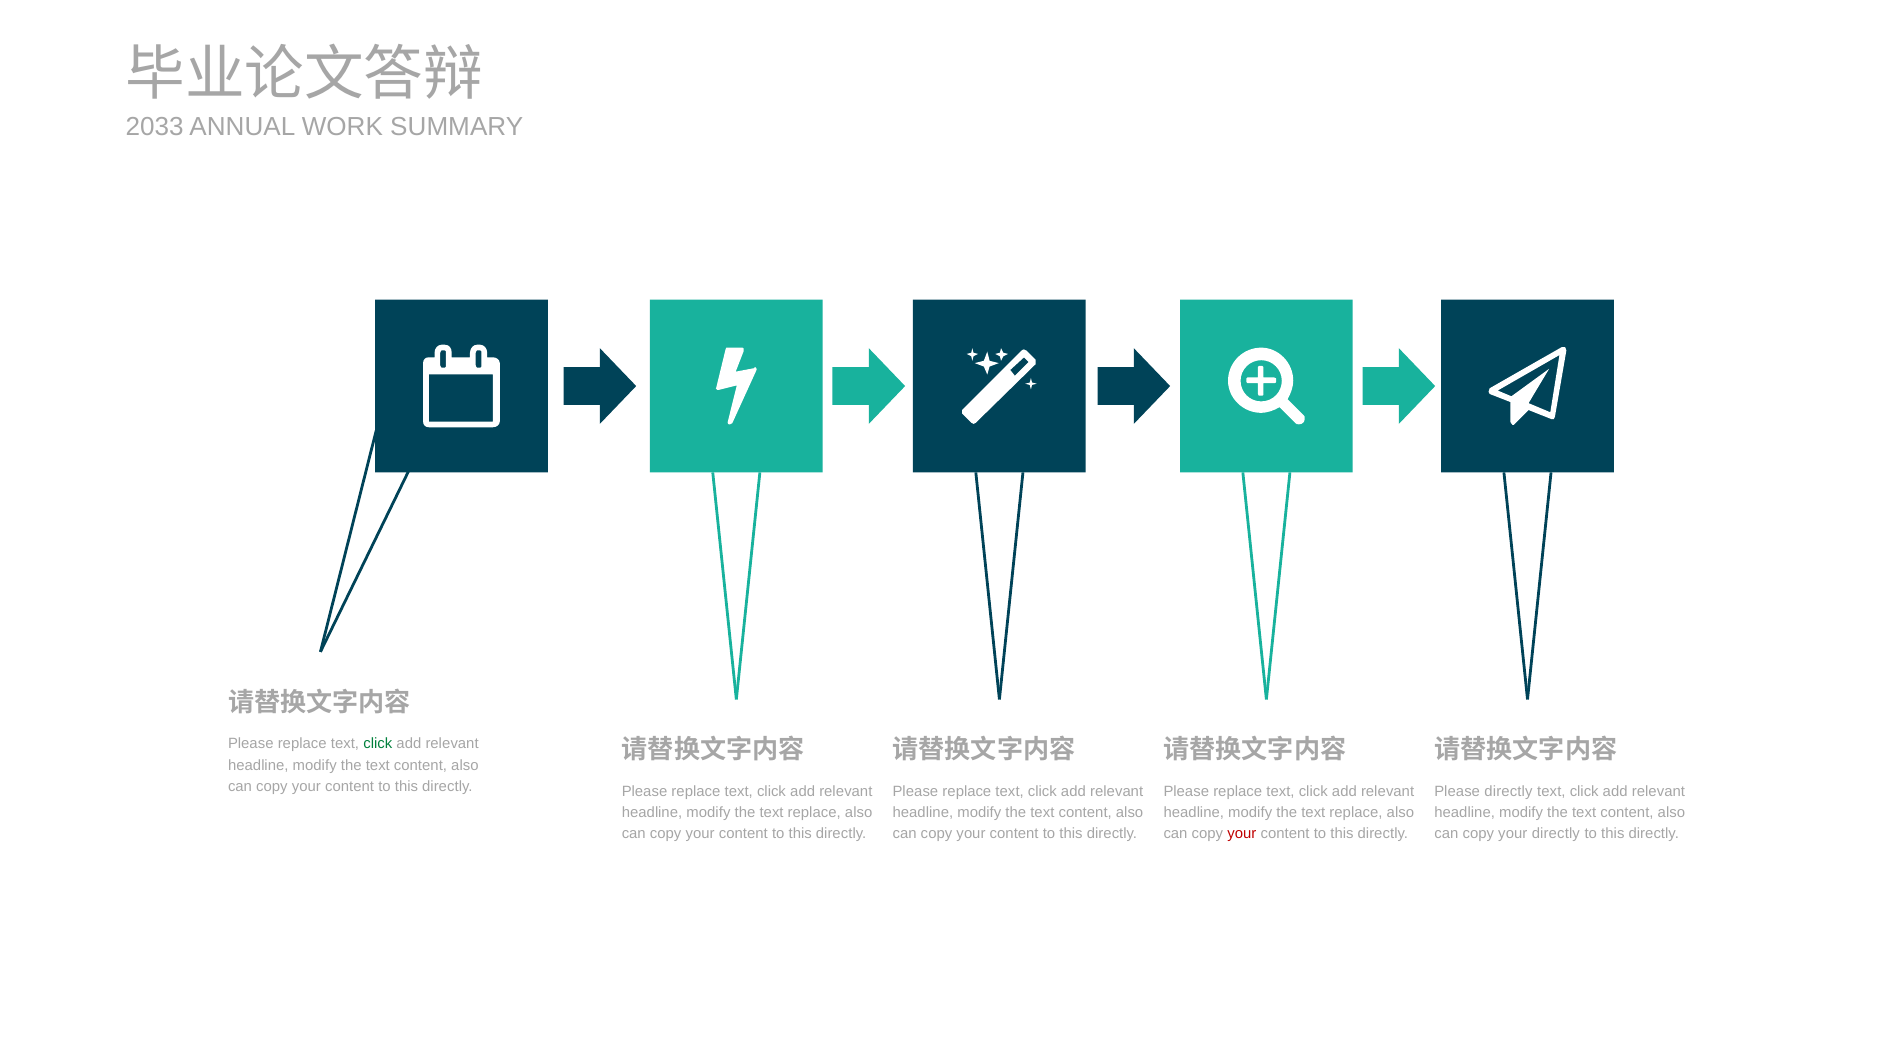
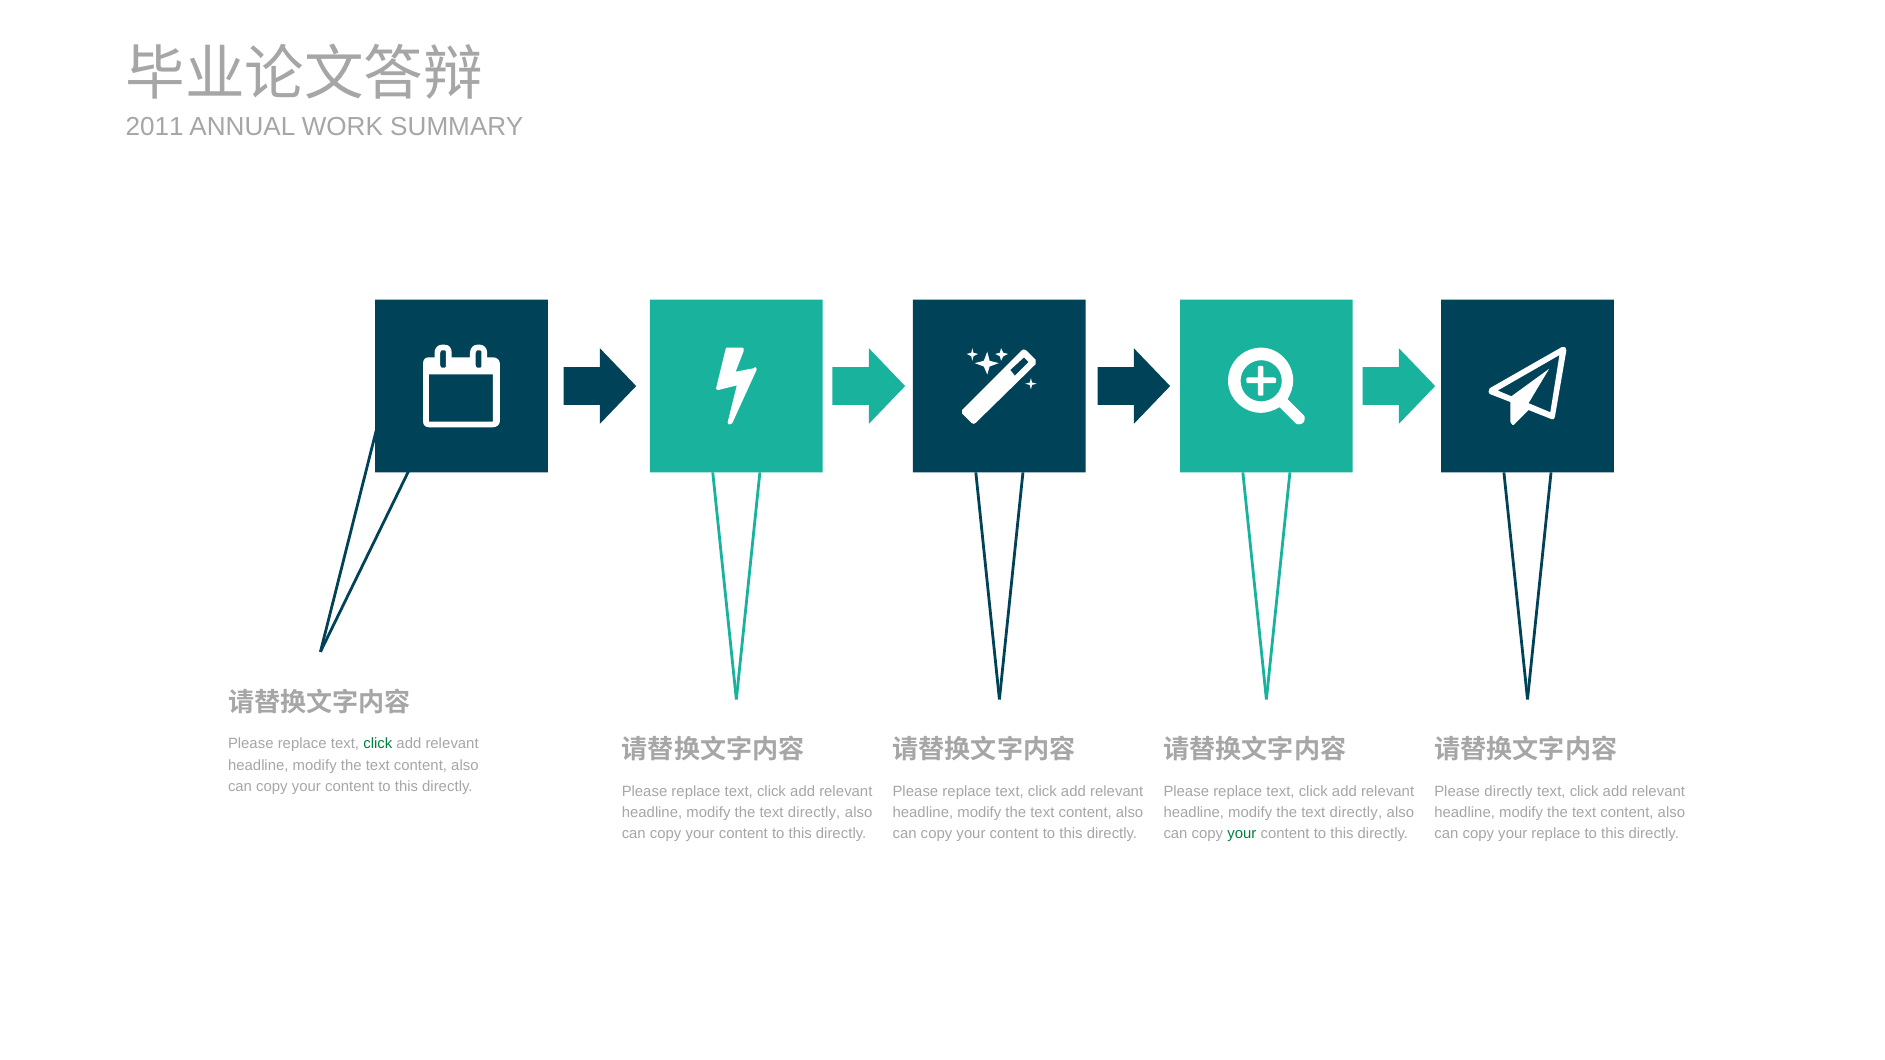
2033: 2033 -> 2011
replace at (814, 813): replace -> directly
replace at (1356, 813): replace -> directly
your at (1242, 834) colour: red -> green
your directly: directly -> replace
